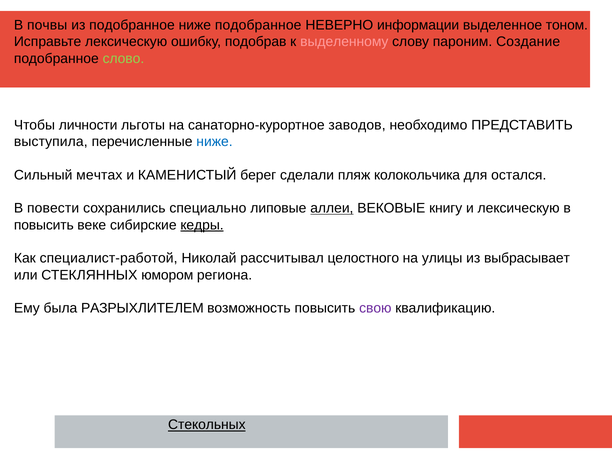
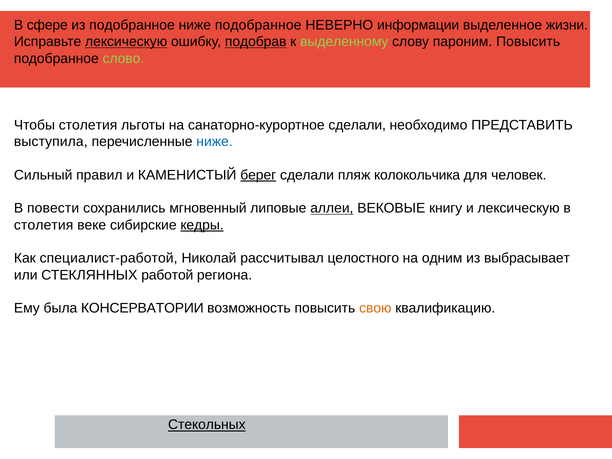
почвы: почвы -> сфере
тоном: тоном -> жизни
лексическую at (126, 42) underline: none -> present
подобрав underline: none -> present
выделенному colour: pink -> light green
пароним Создание: Создание -> Повысить
Чтобы личности: личности -> столетия
санаторно-курортное заводов: заводов -> сделали
мечтах: мечтах -> правил
берег underline: none -> present
остался: остался -> человек
специально: специально -> мгновенный
повысить at (44, 225): повысить -> столетия
улицы: улицы -> одним
юмором: юмором -> работой
РАЗРЫХЛИТЕЛЕМ: РАЗРЫХЛИТЕЛЕМ -> КОНСЕРВАТОРИИ
свою colour: purple -> orange
